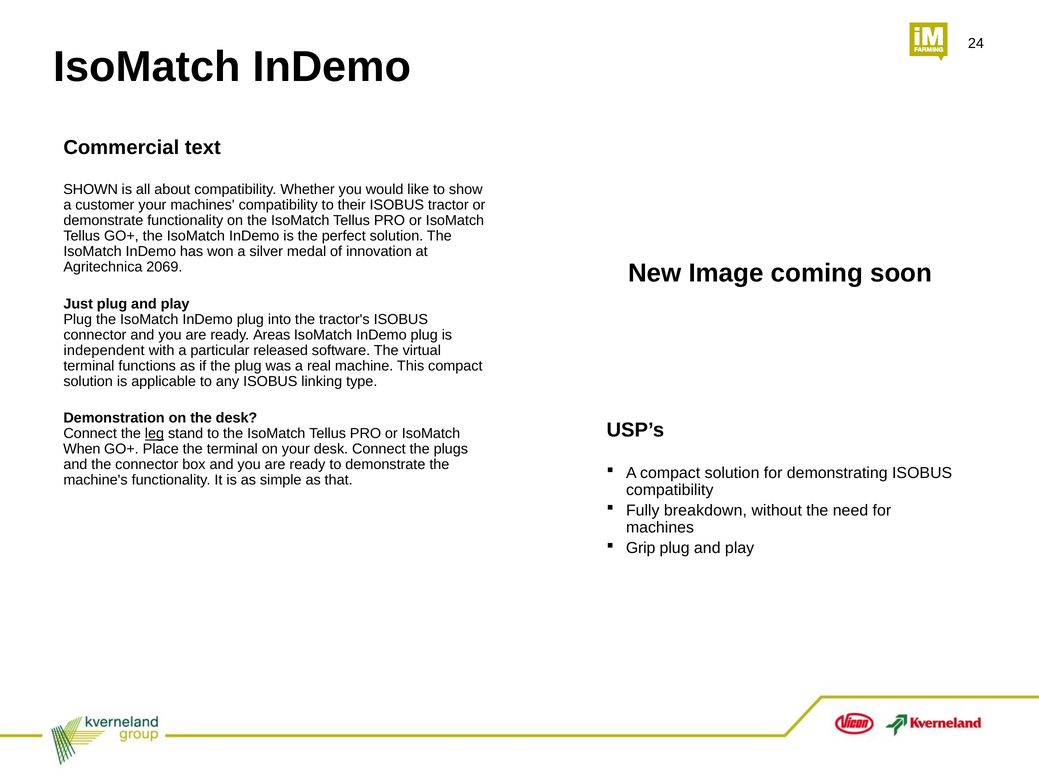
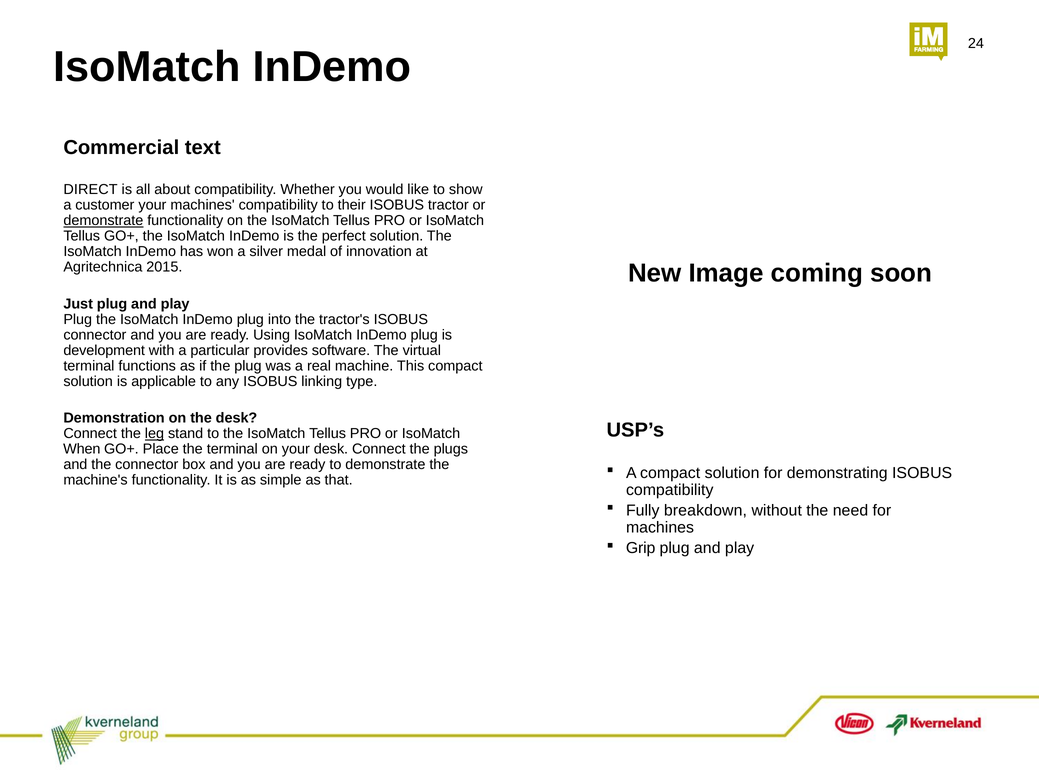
SHOWN: SHOWN -> DIRECT
demonstrate at (103, 221) underline: none -> present
2069: 2069 -> 2015
Areas: Areas -> Using
independent: independent -> development
released: released -> provides
